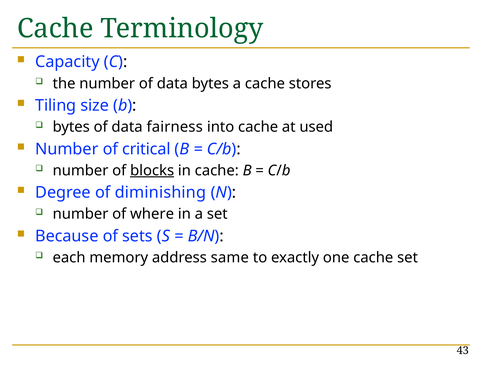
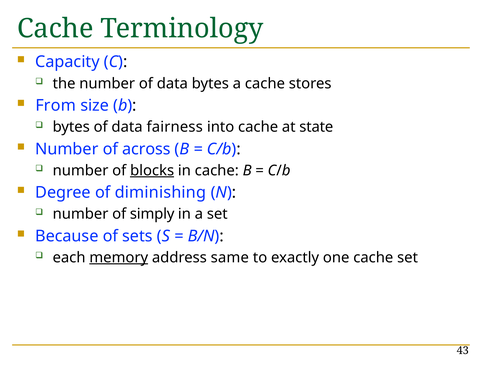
Tiling: Tiling -> From
used: used -> state
critical: critical -> across
where: where -> simply
memory underline: none -> present
